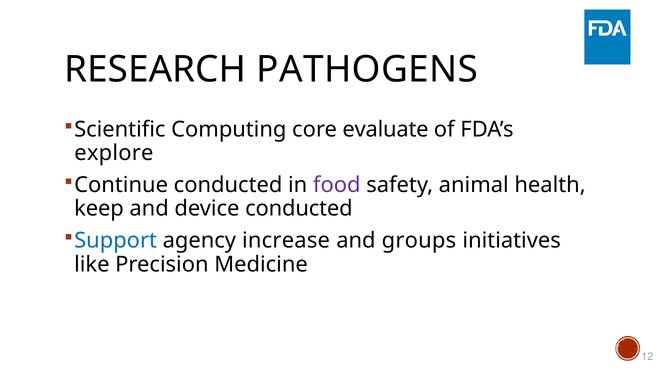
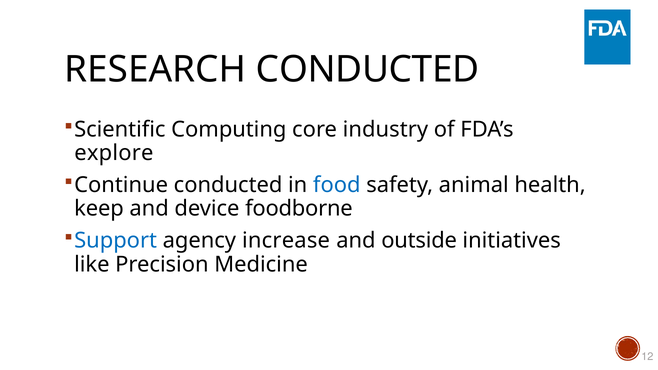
RESEARCH PATHOGENS: PATHOGENS -> CONDUCTED
evaluate: evaluate -> industry
food colour: purple -> blue
device conducted: conducted -> foodborne
groups: groups -> outside
